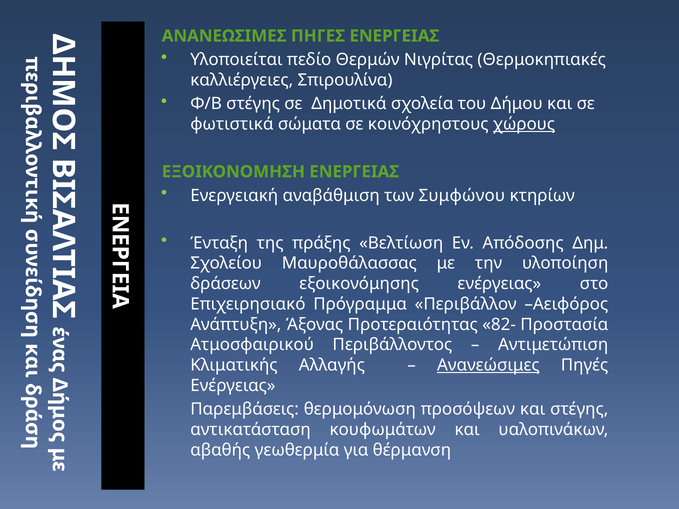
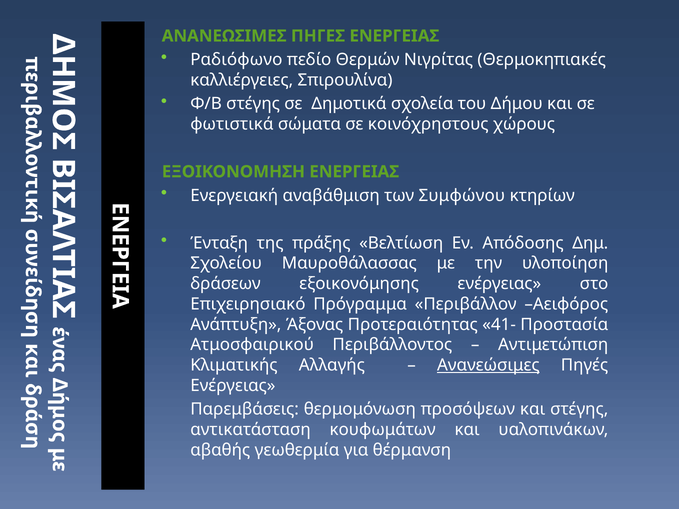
Υλοποιείται: Υλοποιείται -> Ραδιόφωνο
χώρους underline: present -> none
82-: 82- -> 41-
